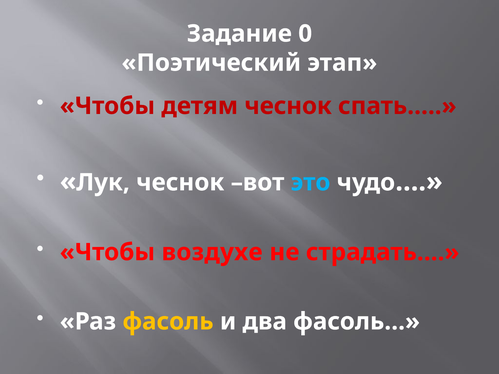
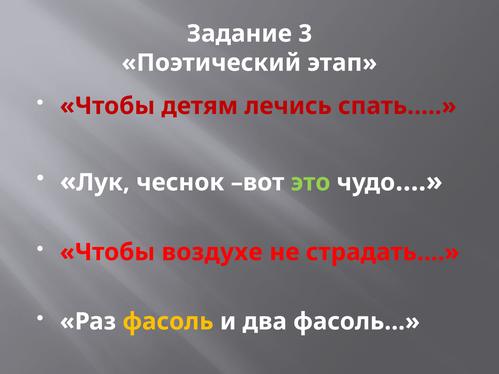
0: 0 -> 3
детям чеснок: чеснок -> лечись
это colour: light blue -> light green
